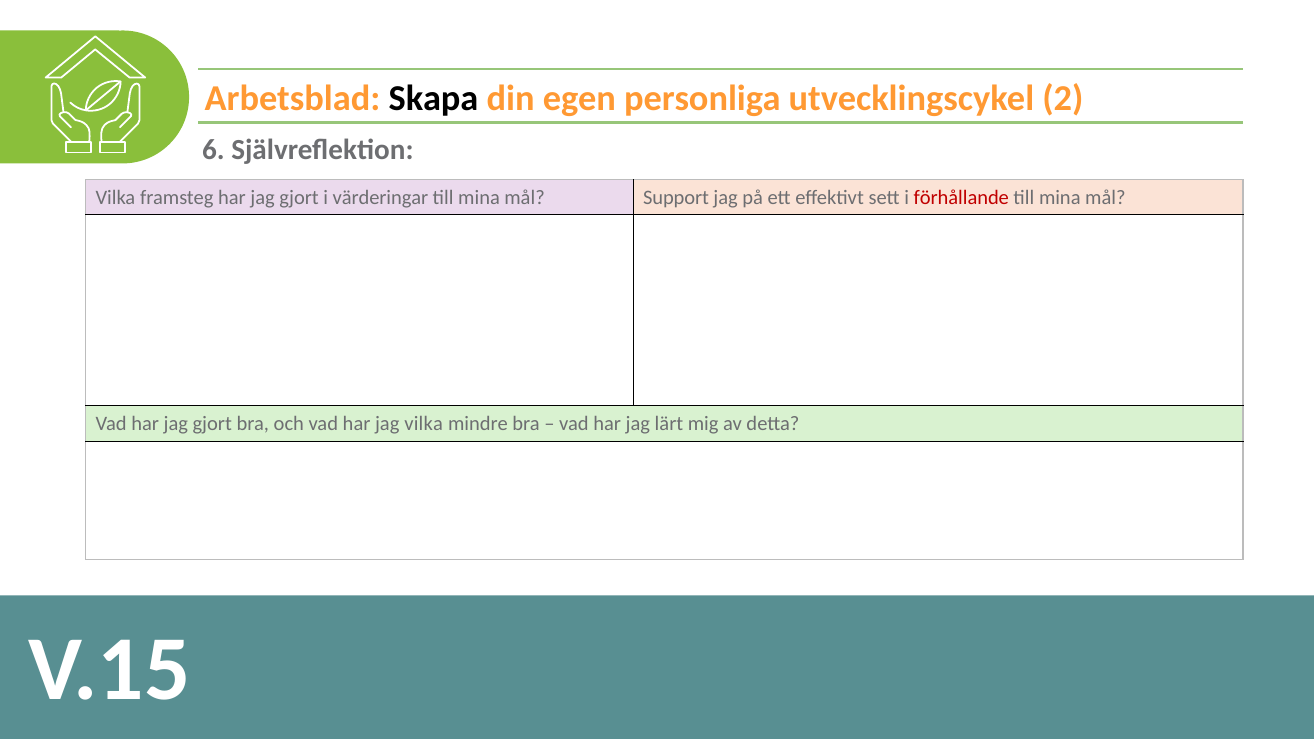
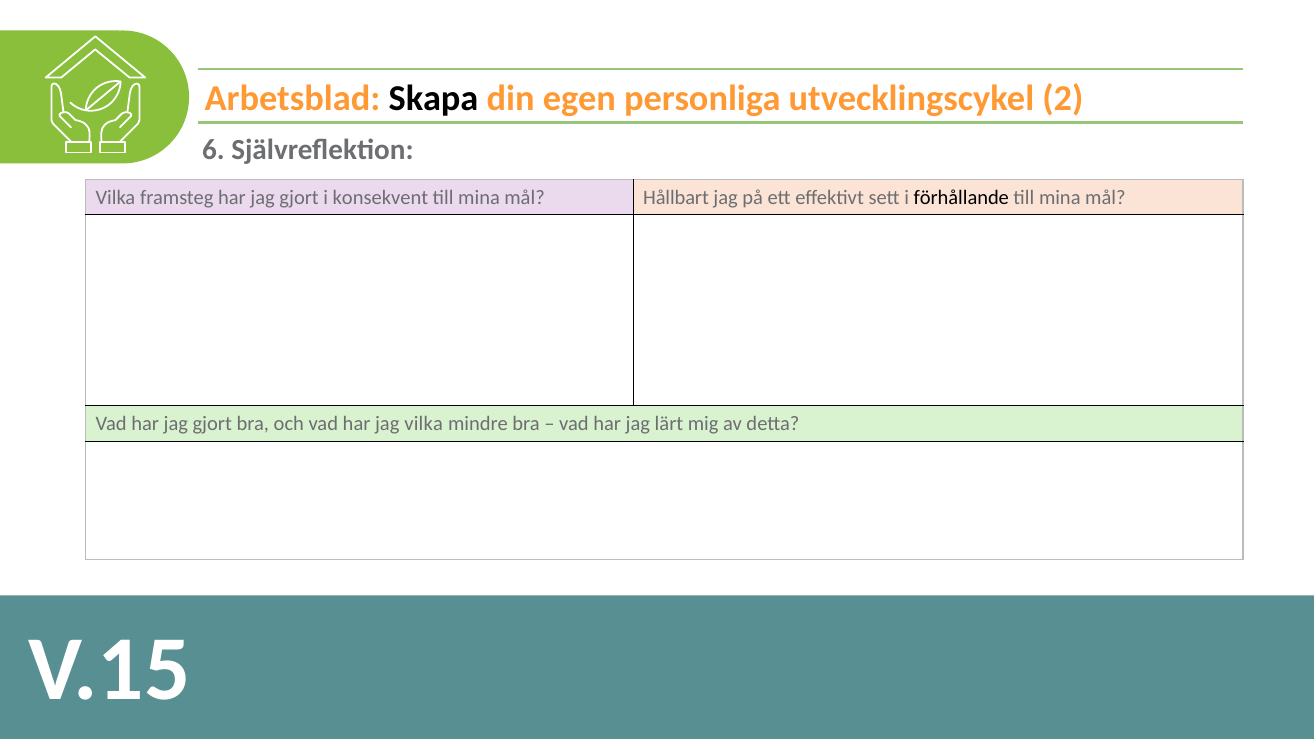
värderingar: värderingar -> konsekvent
Support: Support -> Hållbart
förhållande colour: red -> black
